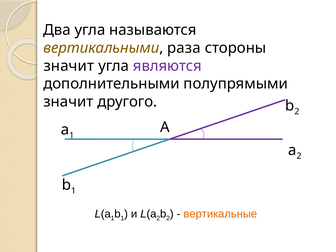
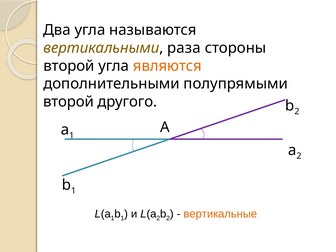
значит at (69, 66): значит -> второй
являются colour: purple -> orange
значит at (68, 102): значит -> второй
